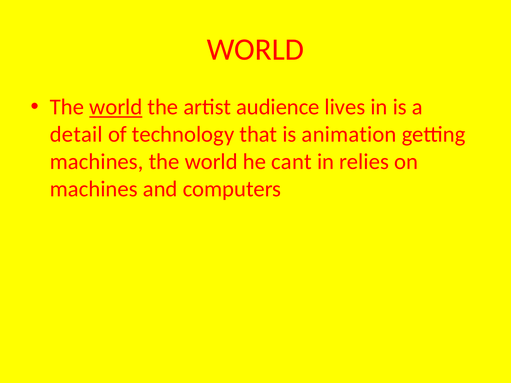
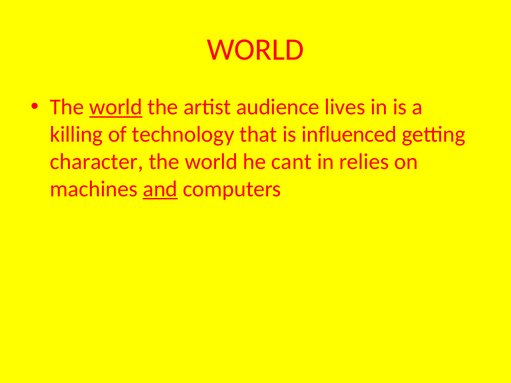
detail: detail -> killing
animation: animation -> influenced
machines at (97, 162): machines -> character
and underline: none -> present
